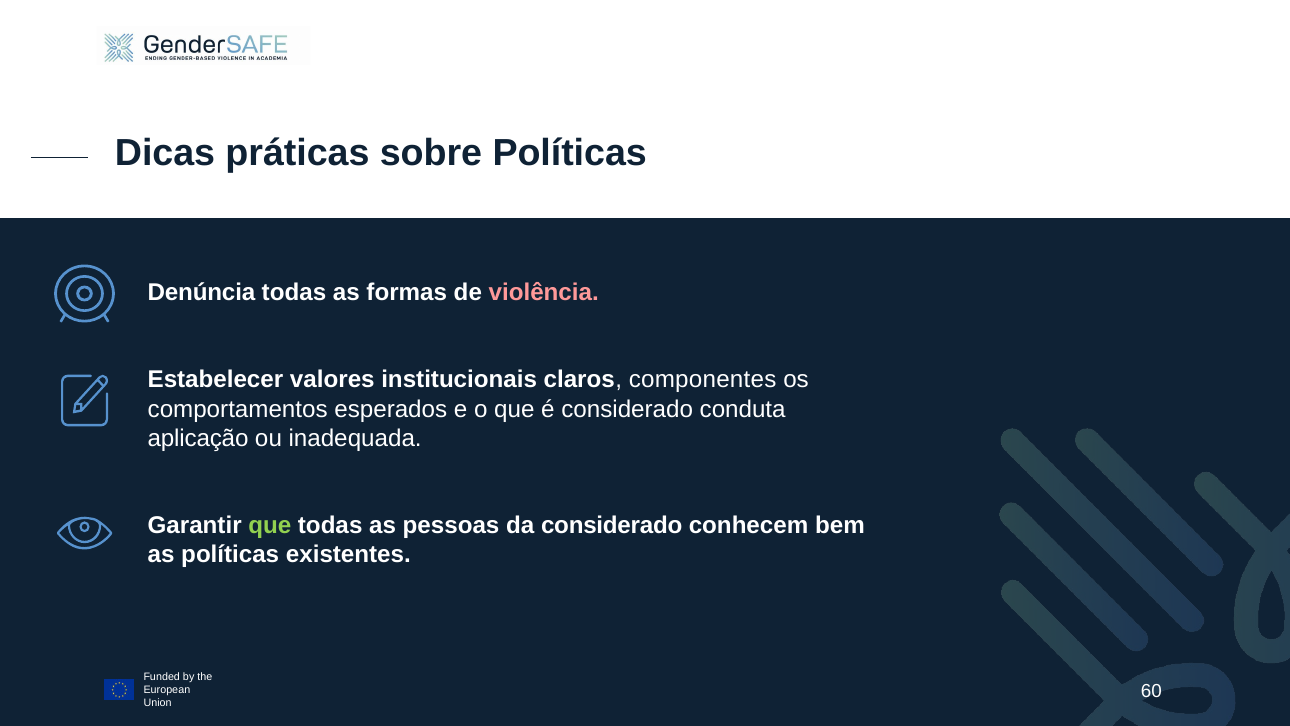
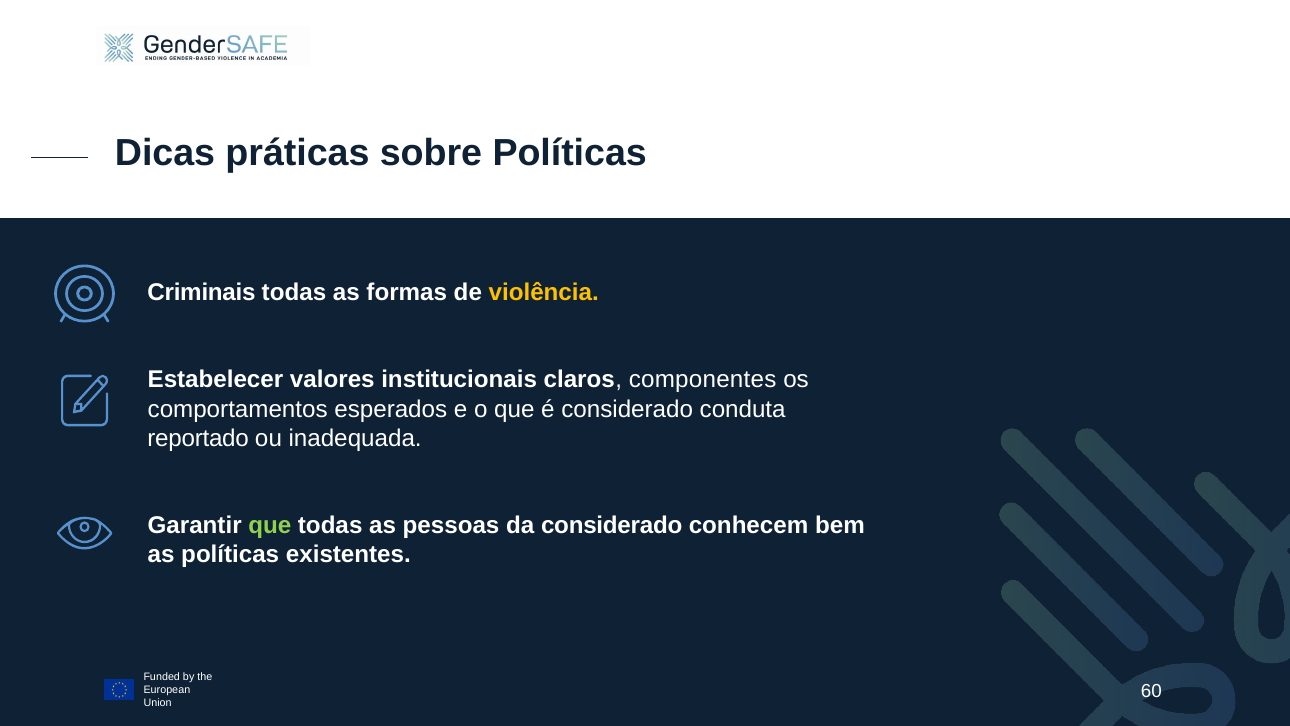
Denúncia: Denúncia -> Criminais
violência colour: pink -> yellow
aplicação: aplicação -> reportado
